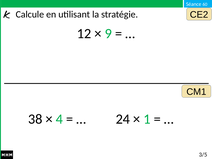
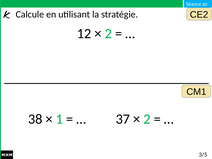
9 at (108, 34): 9 -> 2
4: 4 -> 1
24: 24 -> 37
1 at (147, 119): 1 -> 2
